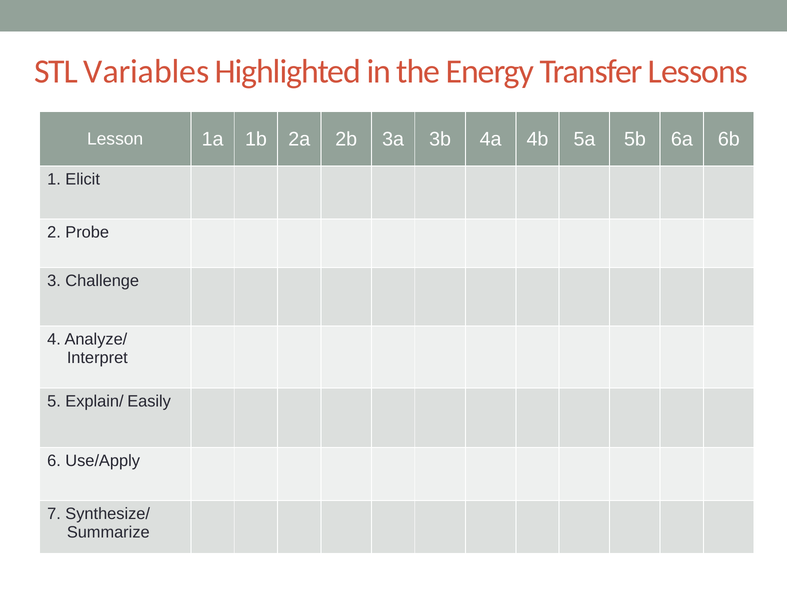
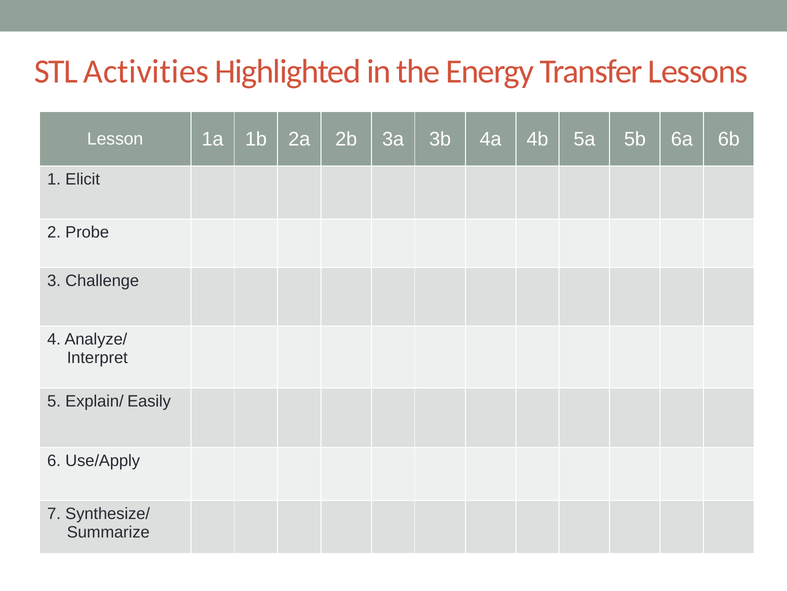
Variables: Variables -> Activities
